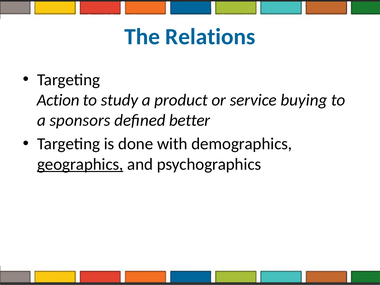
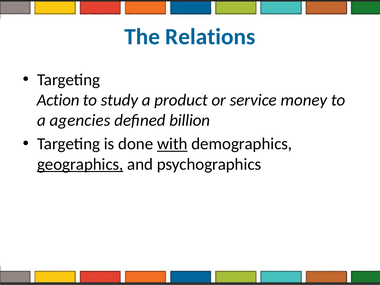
buying: buying -> money
sponsors: sponsors -> agencies
better: better -> billion
with underline: none -> present
